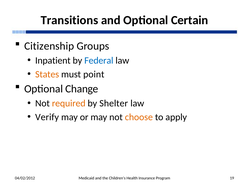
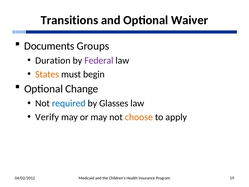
Certain: Certain -> Waiver
Citizenship: Citizenship -> Documents
Inpatient: Inpatient -> Duration
Federal colour: blue -> purple
point: point -> begin
required colour: orange -> blue
Shelter: Shelter -> Glasses
